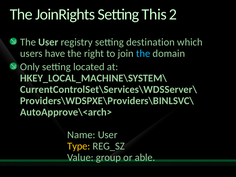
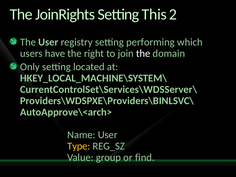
destination: destination -> performing
the at (143, 53) colour: light blue -> white
able: able -> find
